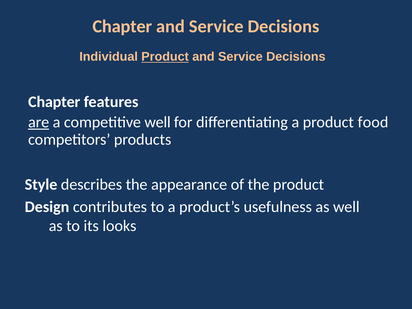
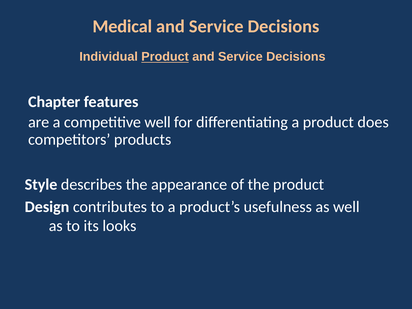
Chapter at (122, 26): Chapter -> Medical
are underline: present -> none
food: food -> does
